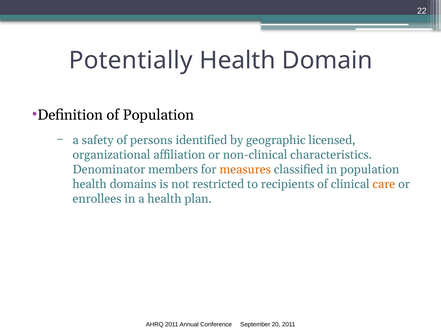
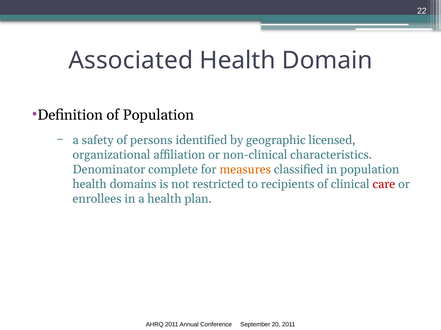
Potentially: Potentially -> Associated
members: members -> complete
care colour: orange -> red
